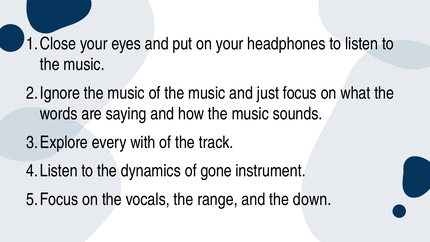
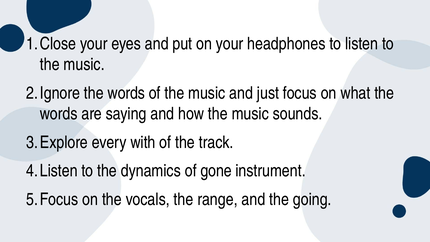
music at (126, 93): music -> words
down: down -> going
